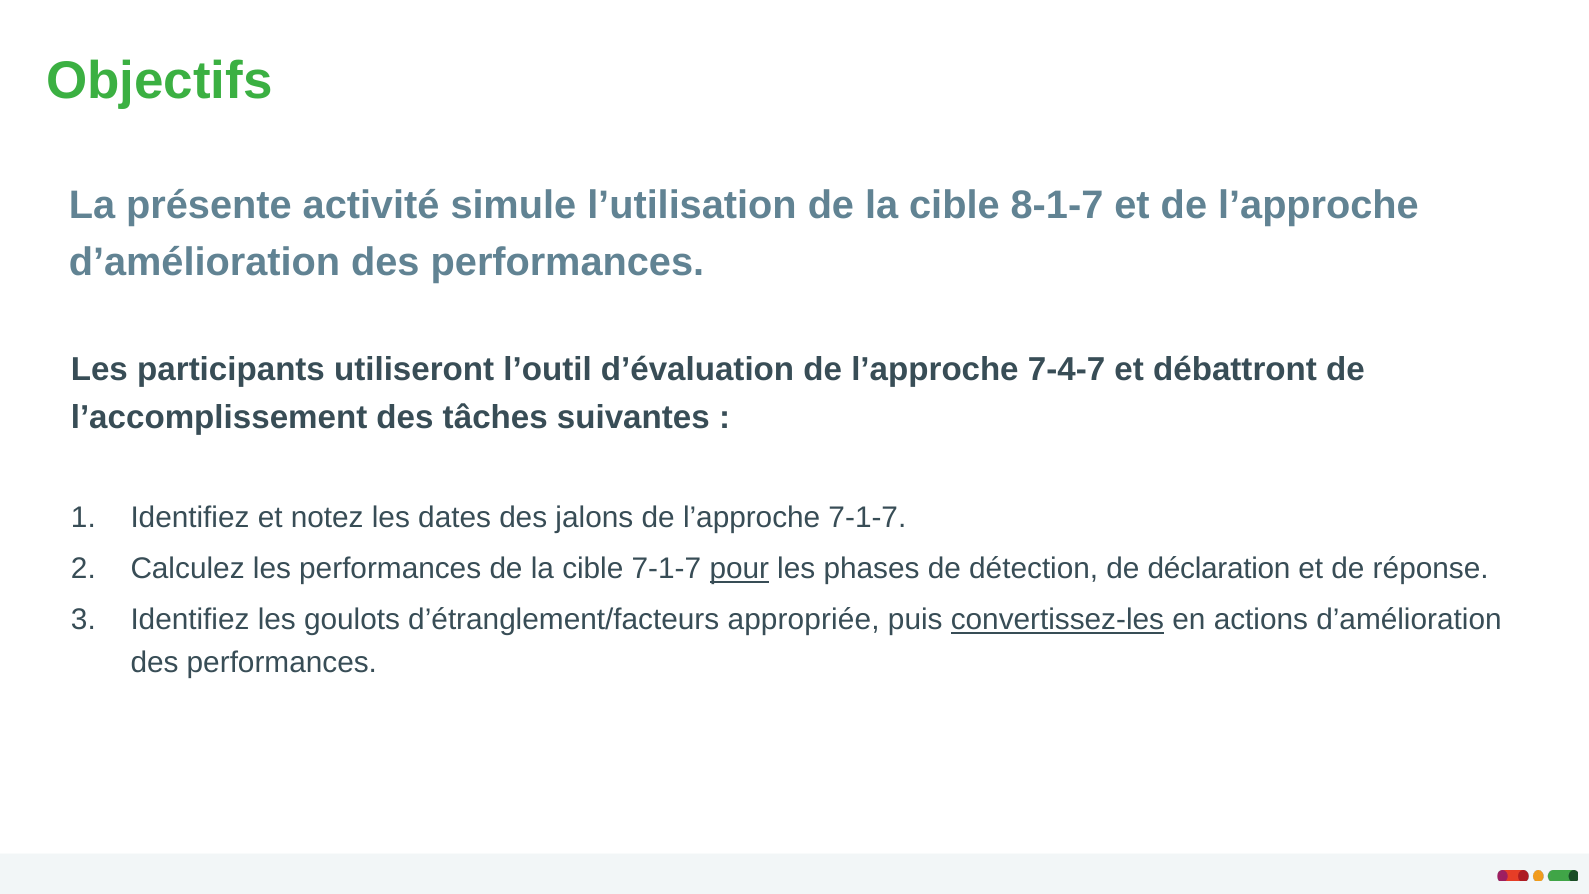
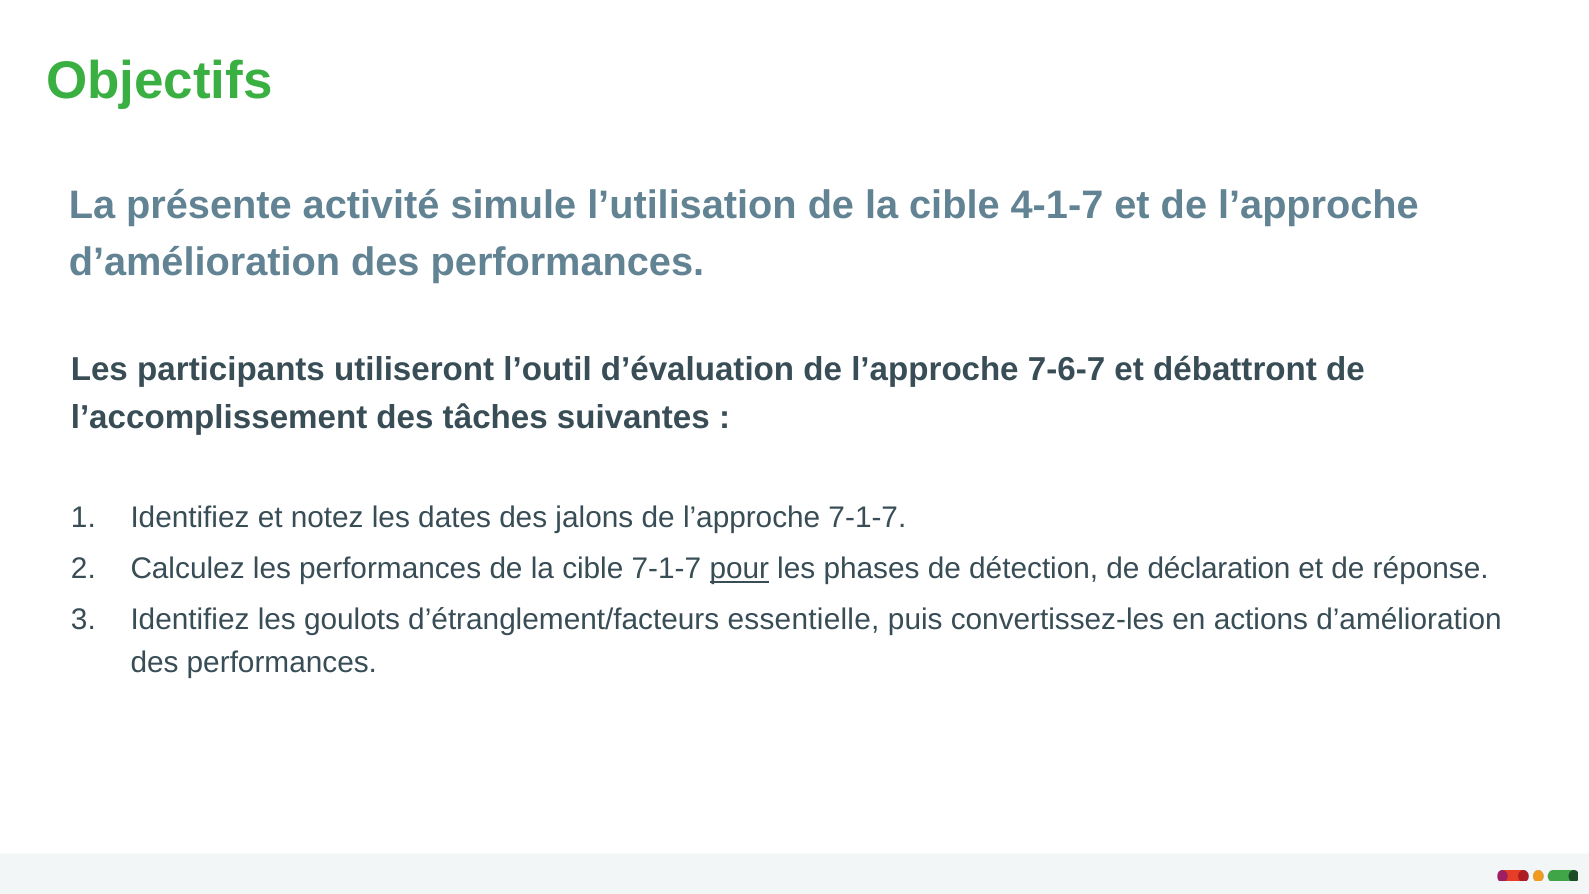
8-1-7: 8-1-7 -> 4-1-7
7-4-7: 7-4-7 -> 7-6-7
appropriée: appropriée -> essentielle
convertissez-les underline: present -> none
